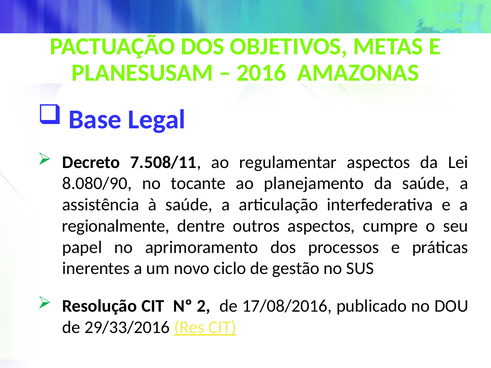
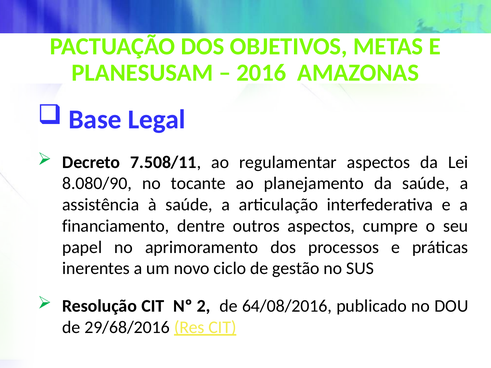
regionalmente: regionalmente -> financiamento
17/08/2016: 17/08/2016 -> 64/08/2016
29/33/2016: 29/33/2016 -> 29/68/2016
